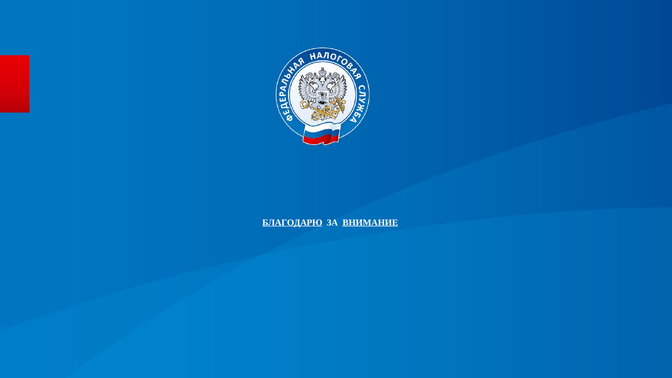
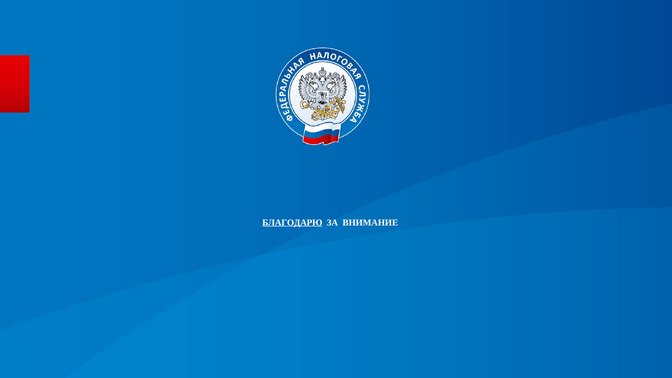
ВНИМАНИЕ underline: present -> none
